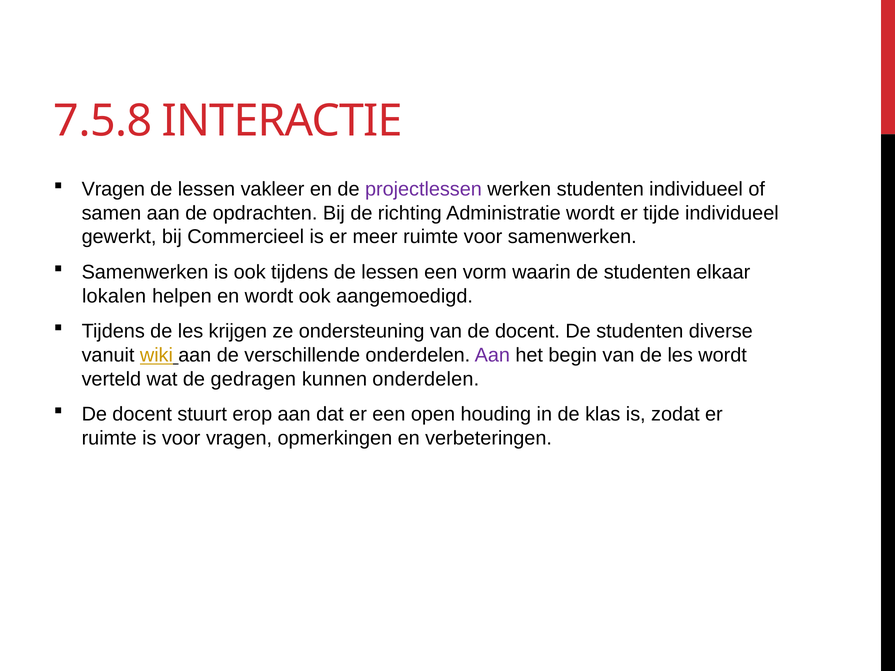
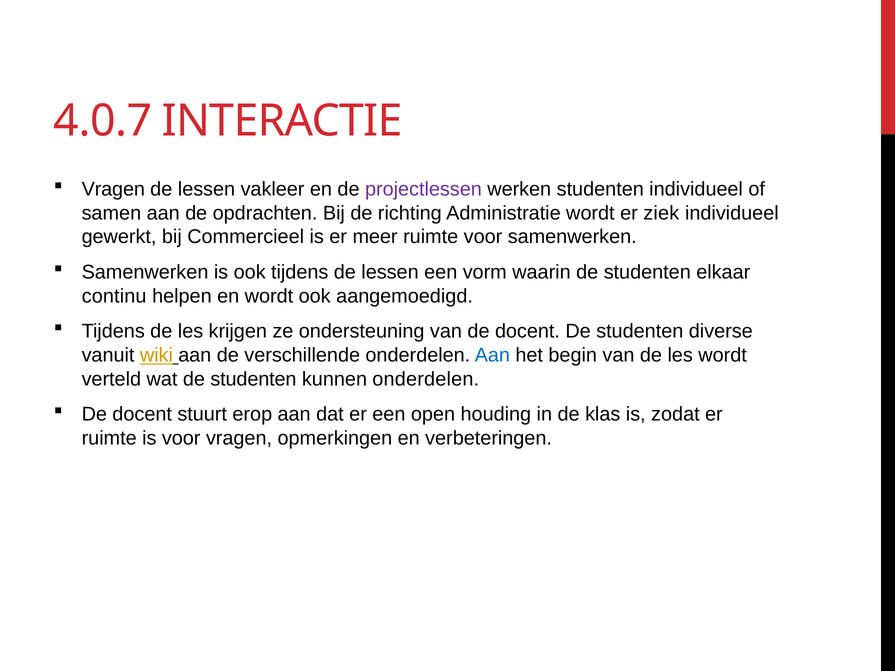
7.5.8: 7.5.8 -> 4.0.7
tijde: tijde -> ziek
lokalen: lokalen -> continu
Aan at (492, 355) colour: purple -> blue
wat de gedragen: gedragen -> studenten
